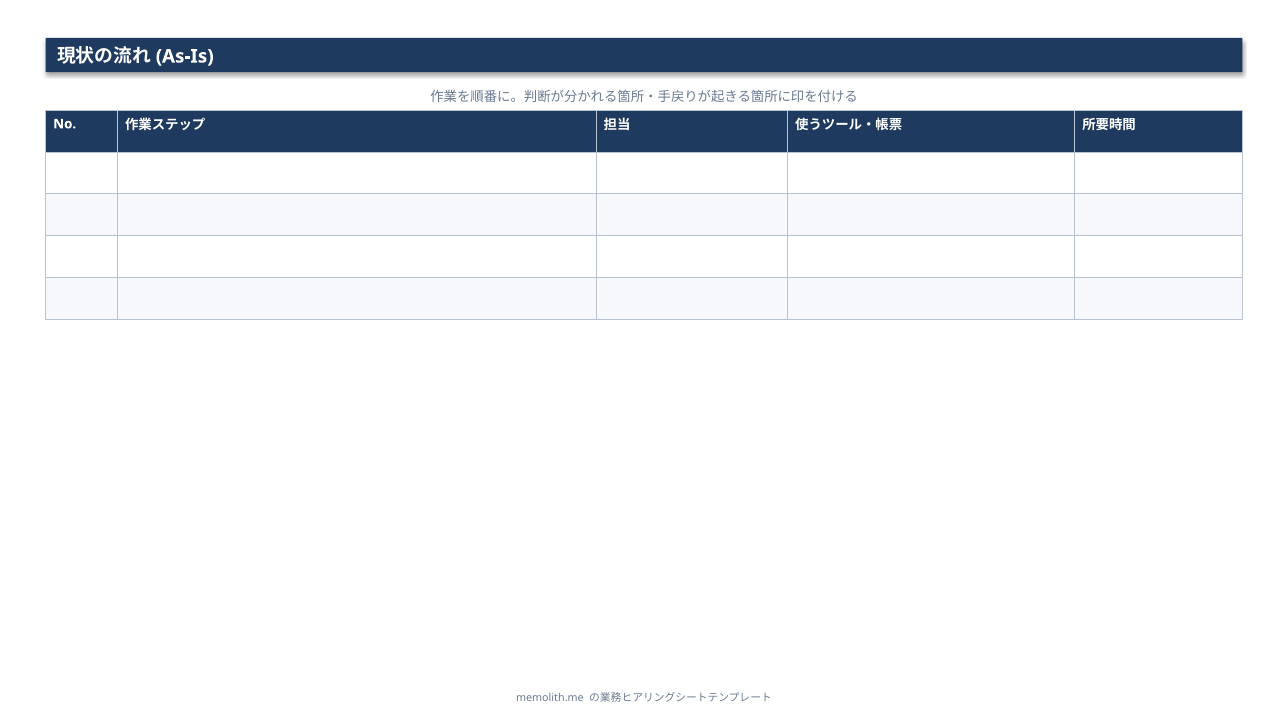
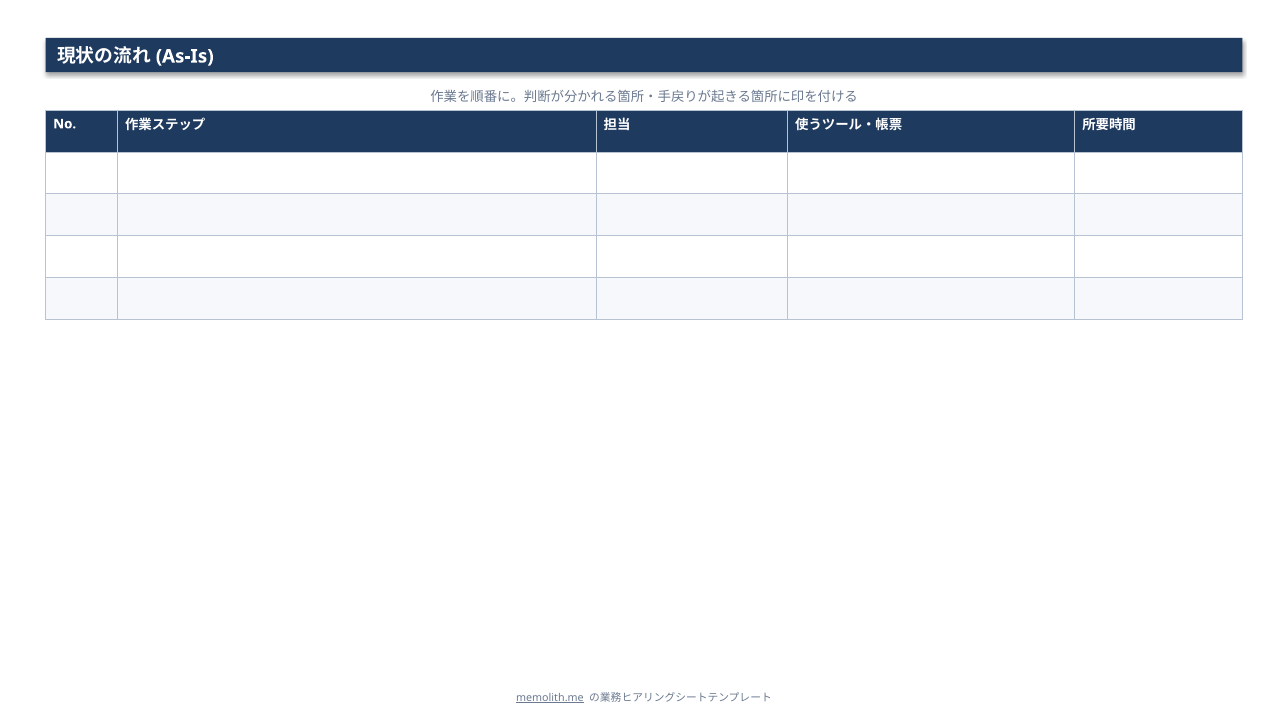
memolith.me underline: none -> present
